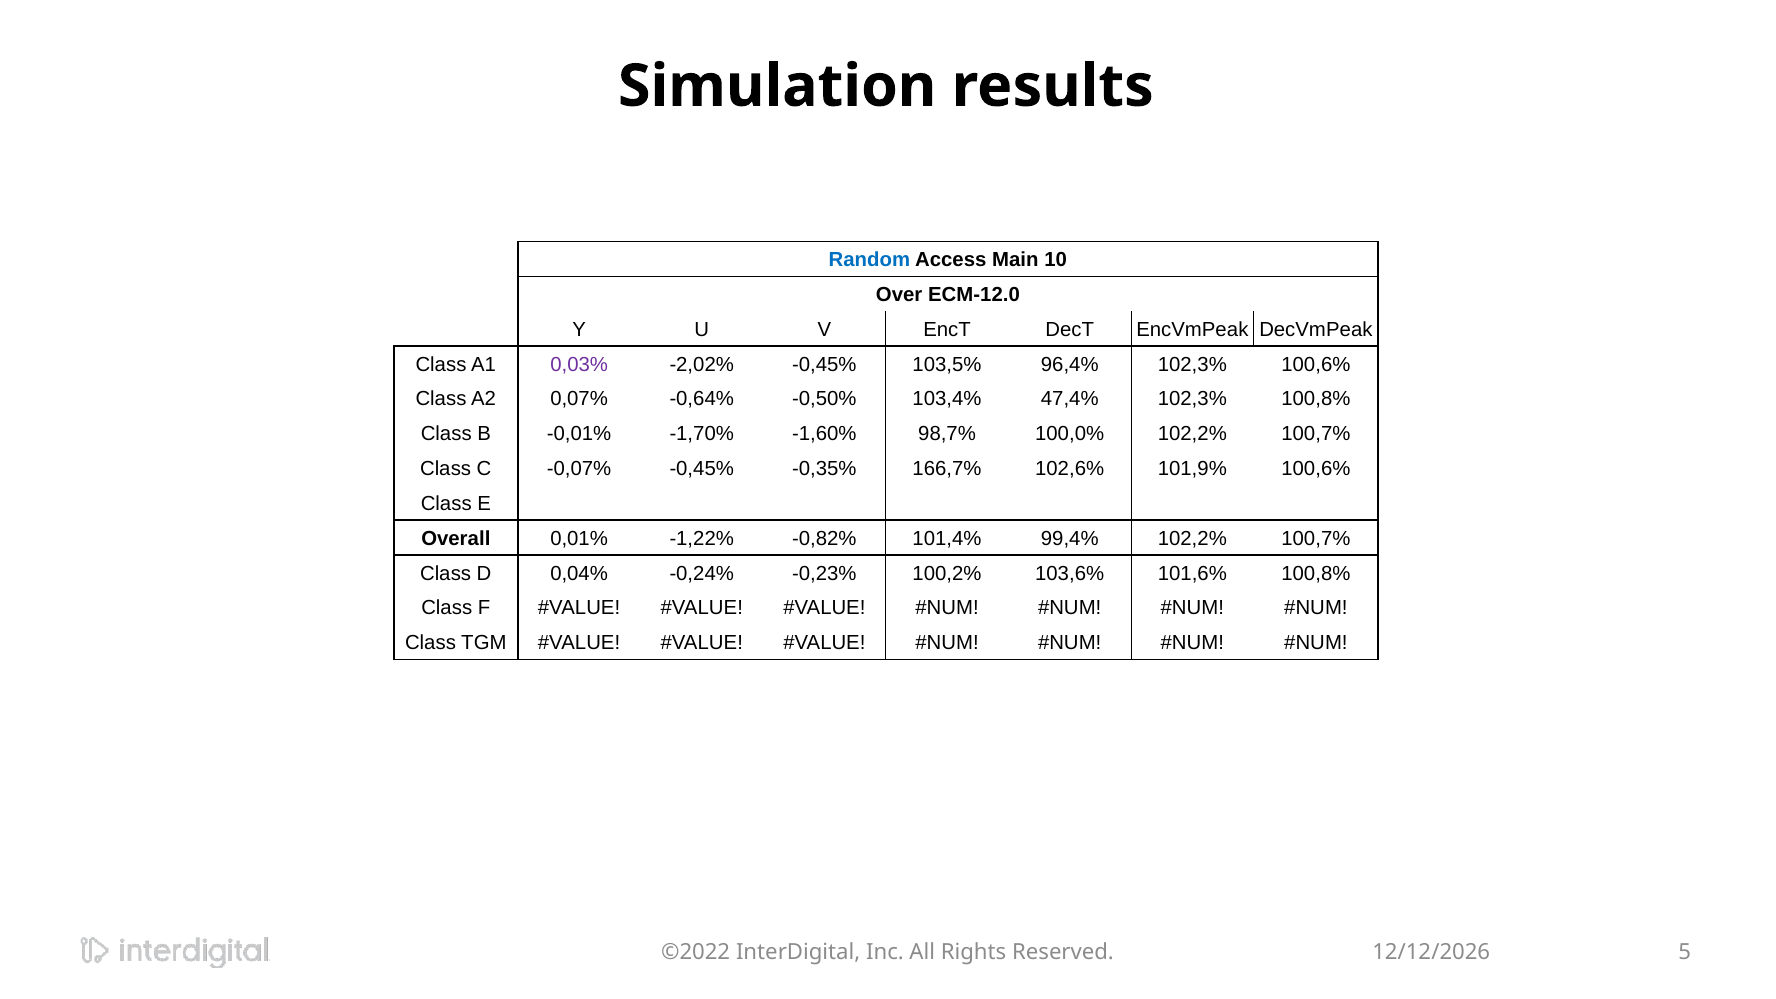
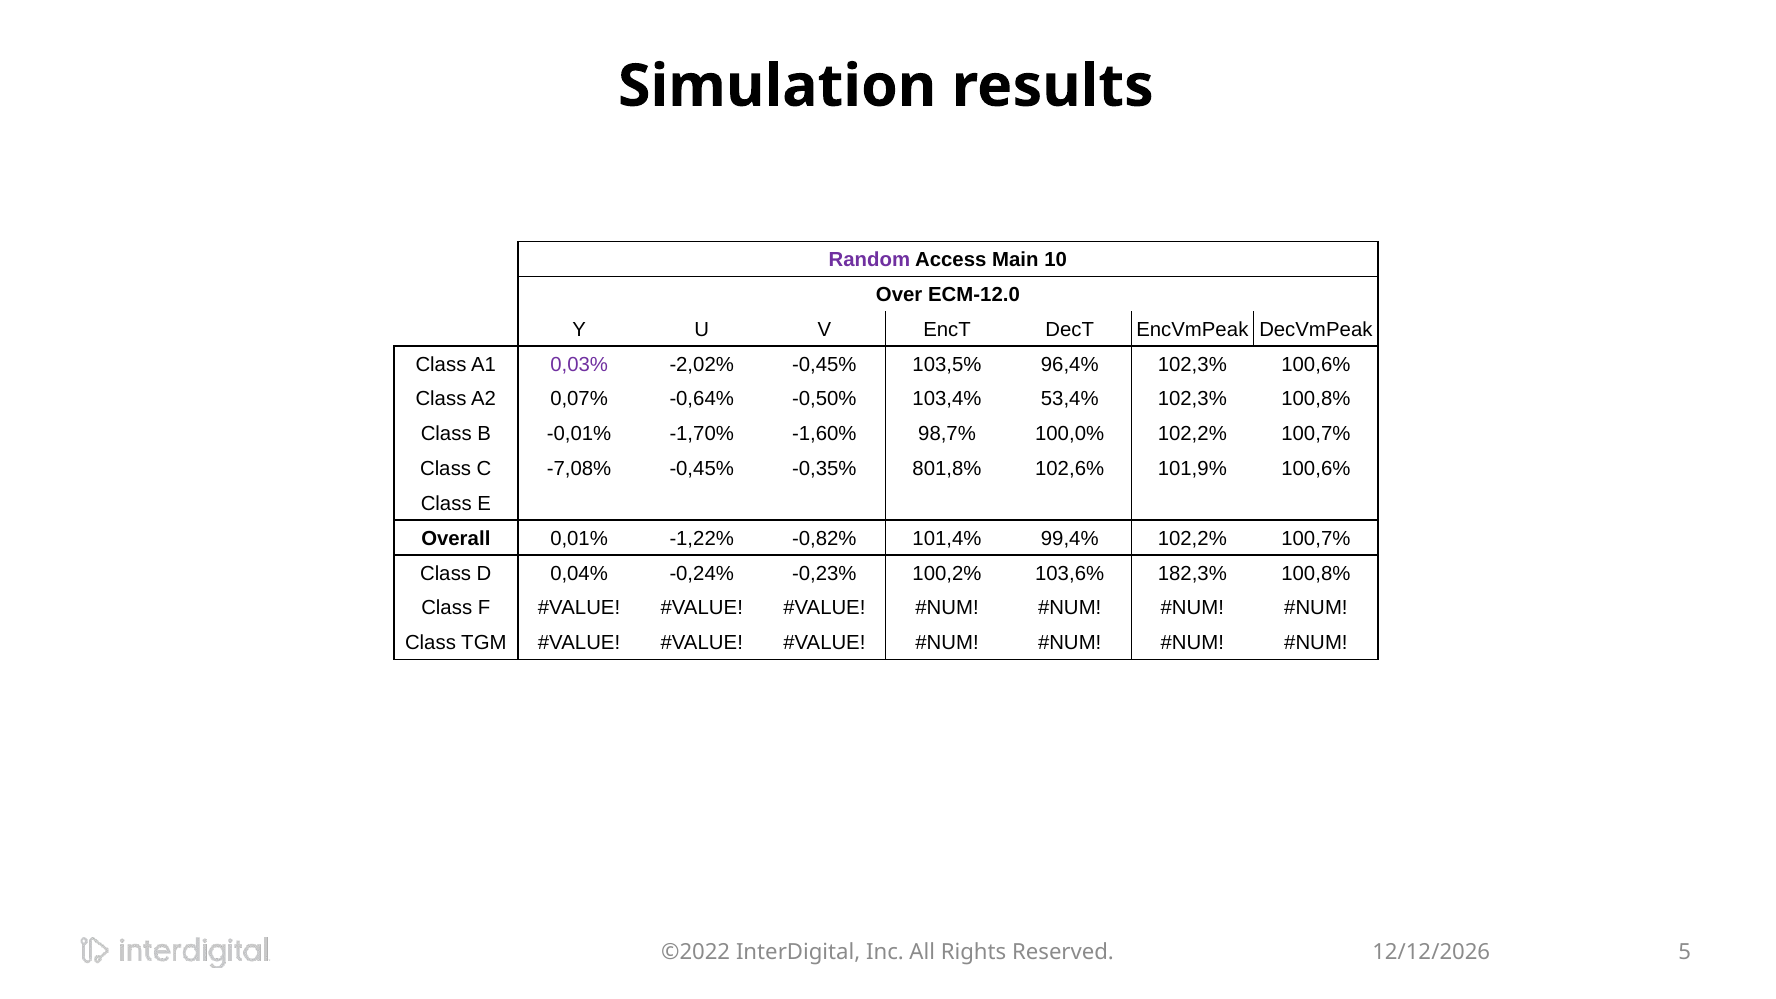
Random colour: blue -> purple
47,4%: 47,4% -> 53,4%
-0,07%: -0,07% -> -7,08%
166,7%: 166,7% -> 801,8%
101,6%: 101,6% -> 182,3%
